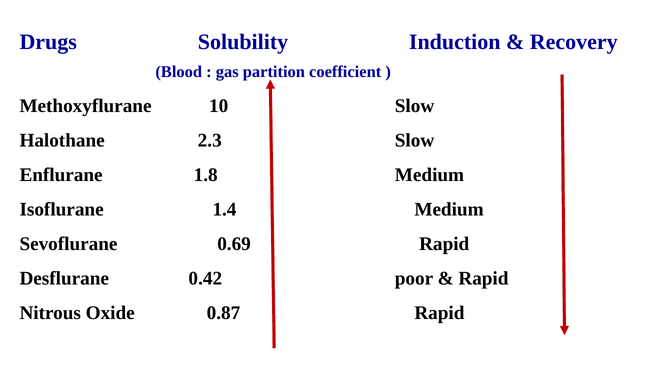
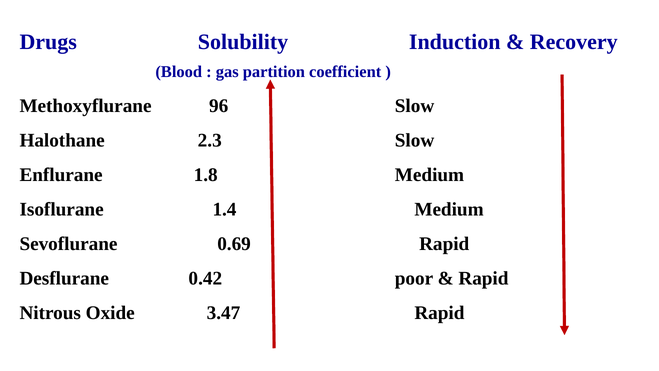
10: 10 -> 96
0.87: 0.87 -> 3.47
